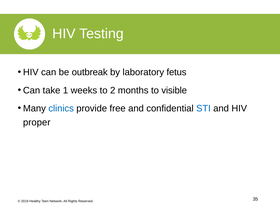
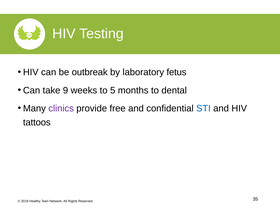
1: 1 -> 9
2: 2 -> 5
visible: visible -> dental
clinics colour: blue -> purple
proper: proper -> tattoos
